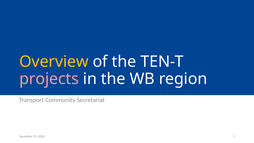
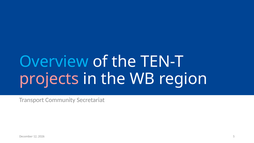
Overview colour: yellow -> light blue
